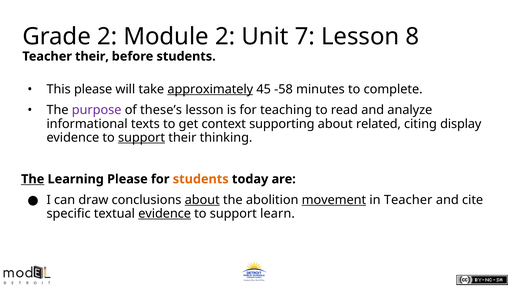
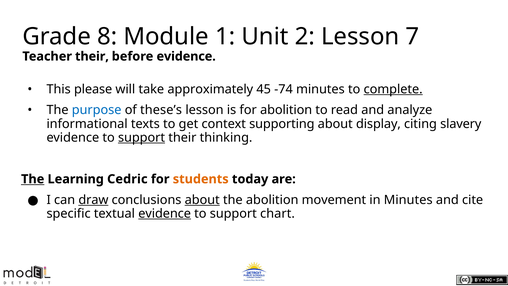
Grade 2: 2 -> 8
Module 2: 2 -> 1
7: 7 -> 2
8: 8 -> 7
before students: students -> evidence
approximately underline: present -> none
-58: -58 -> -74
complete underline: none -> present
purpose colour: purple -> blue
for teaching: teaching -> abolition
related: related -> display
display: display -> slavery
Learning Please: Please -> Cedric
draw underline: none -> present
movement underline: present -> none
in Teacher: Teacher -> Minutes
learn: learn -> chart
